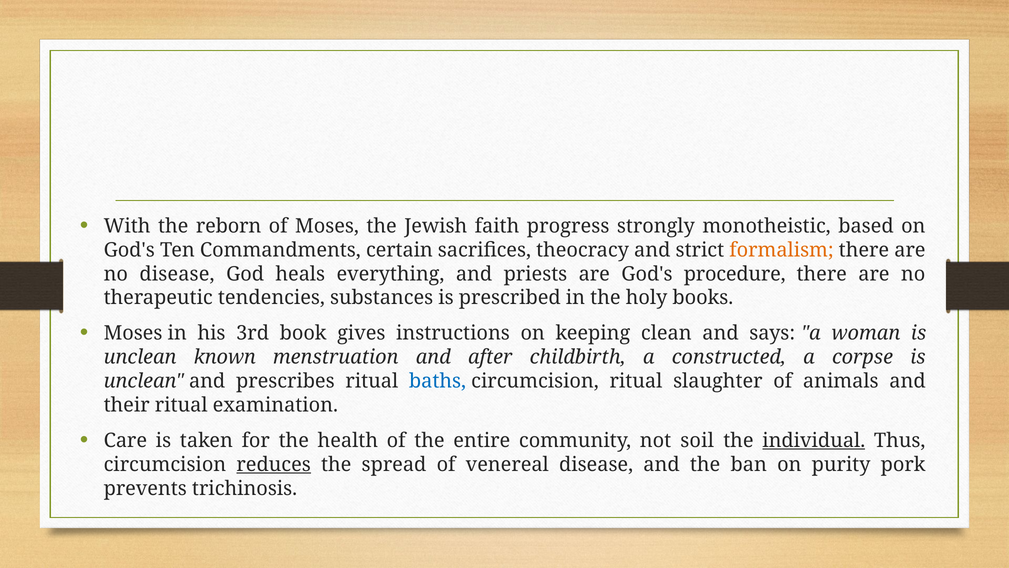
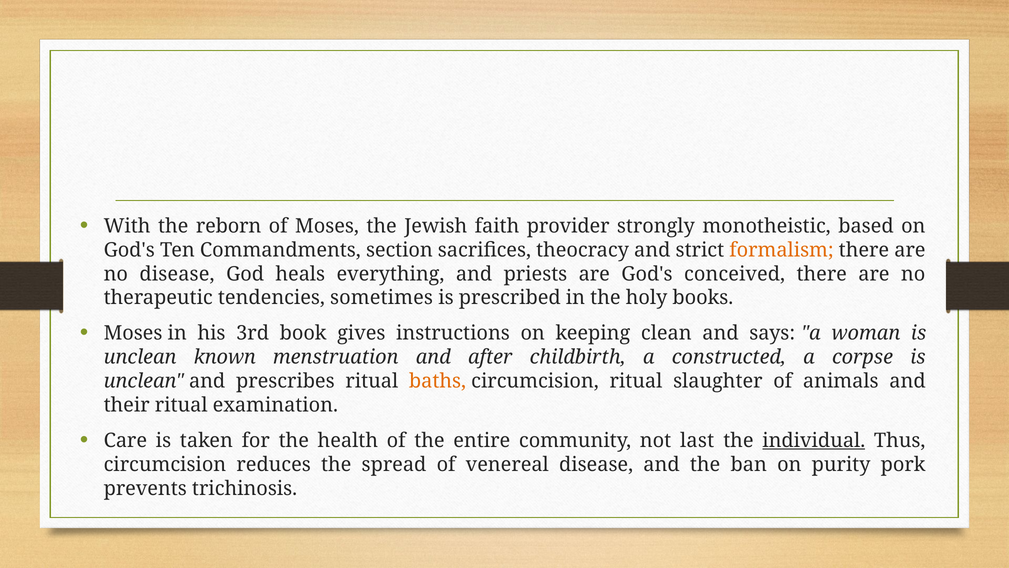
progress: progress -> provider
certain: certain -> section
procedure: procedure -> conceived
substances: substances -> sometimes
baths colour: blue -> orange
soil: soil -> last
reduces underline: present -> none
